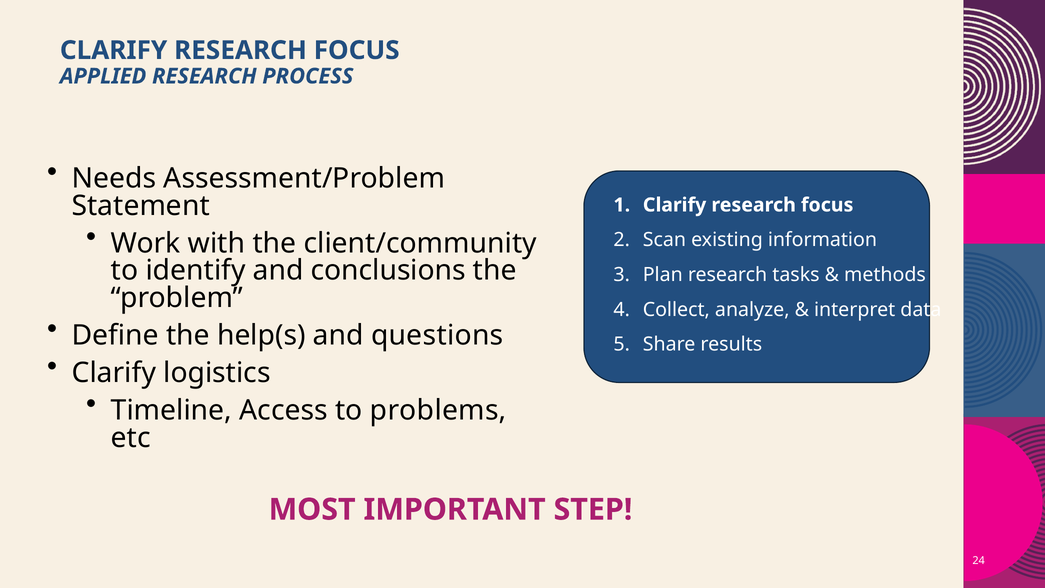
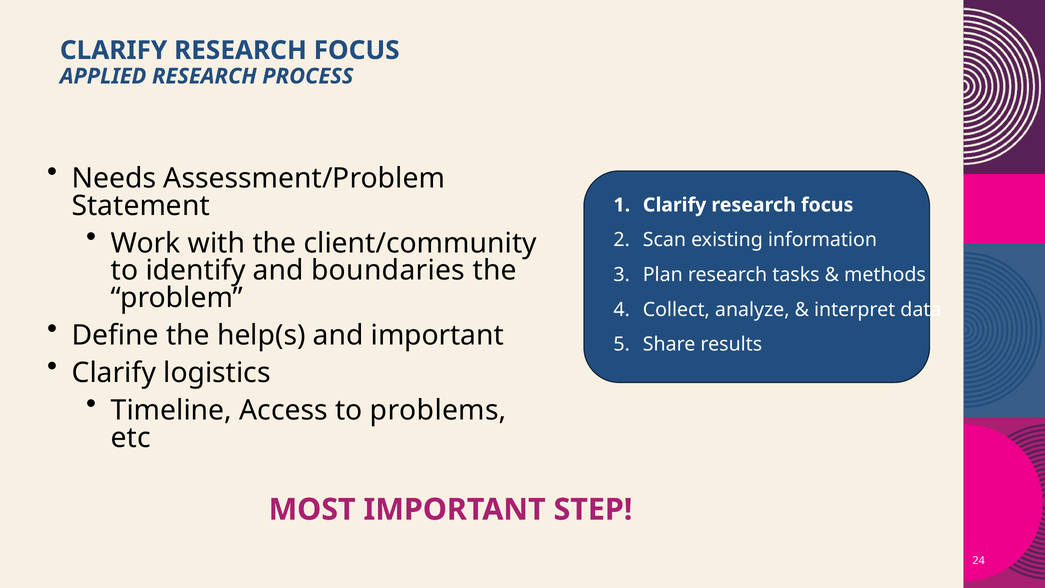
conclusions: conclusions -> boundaries
and questions: questions -> important
